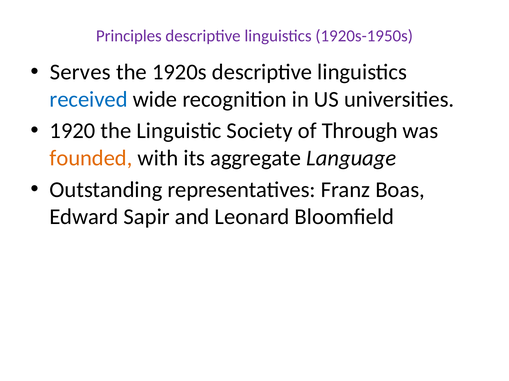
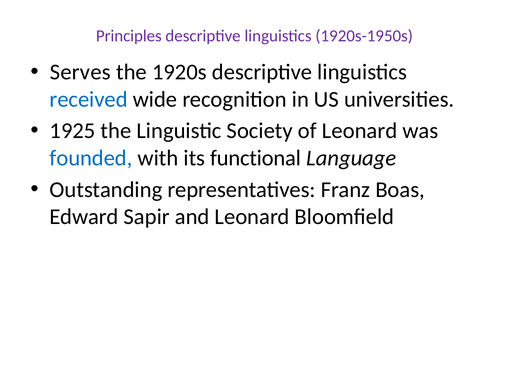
1920: 1920 -> 1925
of Through: Through -> Leonard
founded colour: orange -> blue
aggregate: aggregate -> functional
